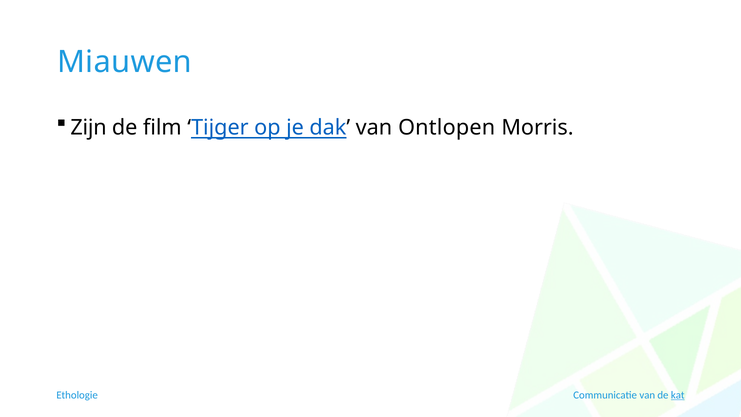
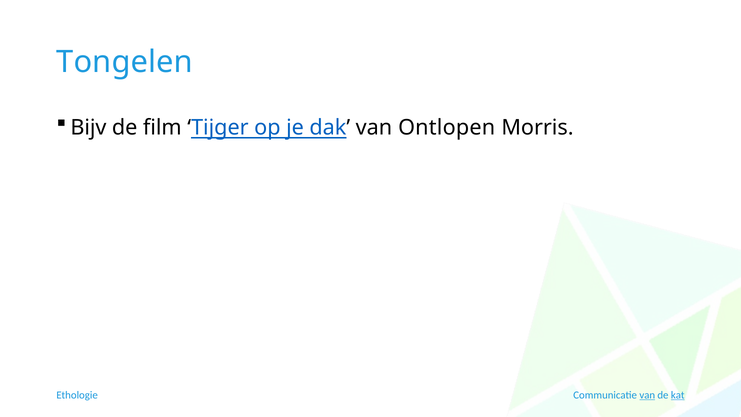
Miauwen: Miauwen -> Tongelen
Zijn: Zijn -> Bijv
van at (647, 395) underline: none -> present
